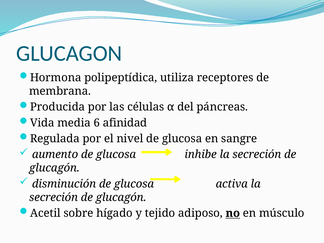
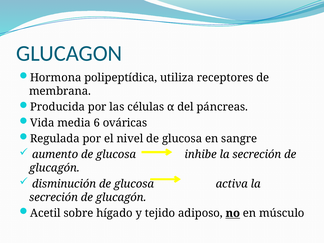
afinidad: afinidad -> ováricas
